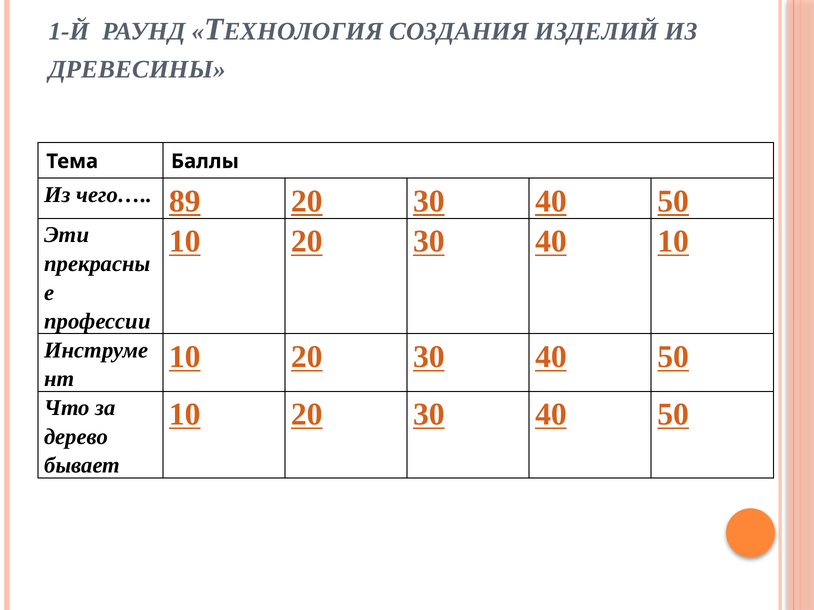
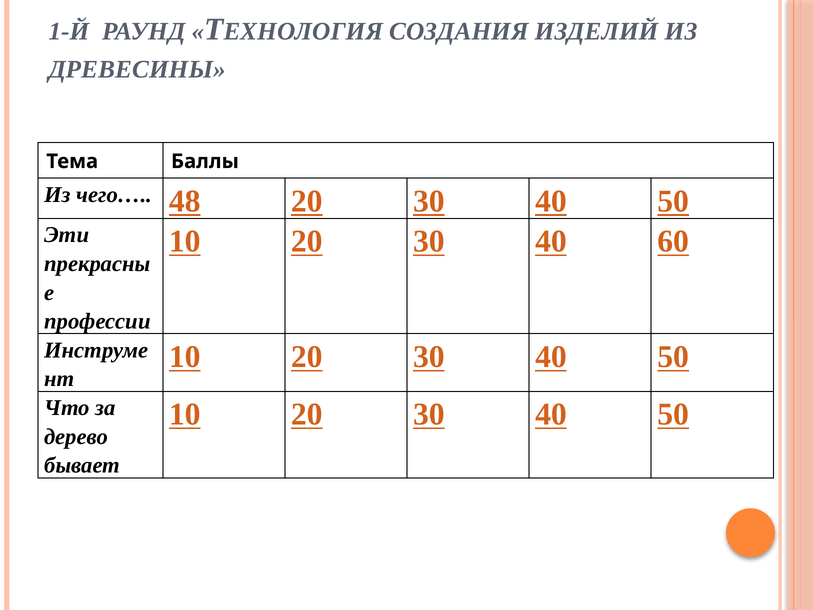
89: 89 -> 48
40 10: 10 -> 60
